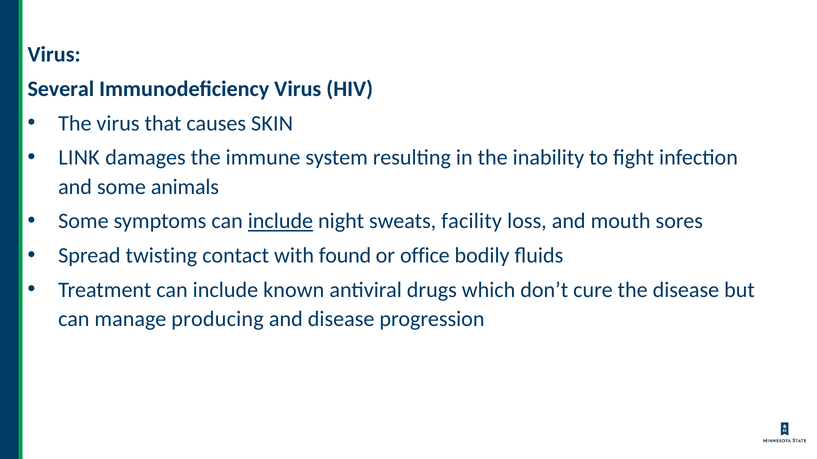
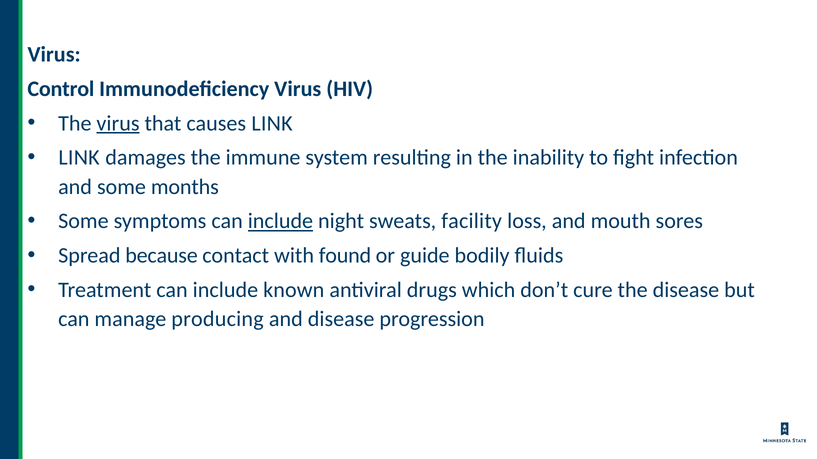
Several: Several -> Control
virus at (118, 123) underline: none -> present
causes SKIN: SKIN -> LINK
animals: animals -> months
twisting: twisting -> because
office: office -> guide
